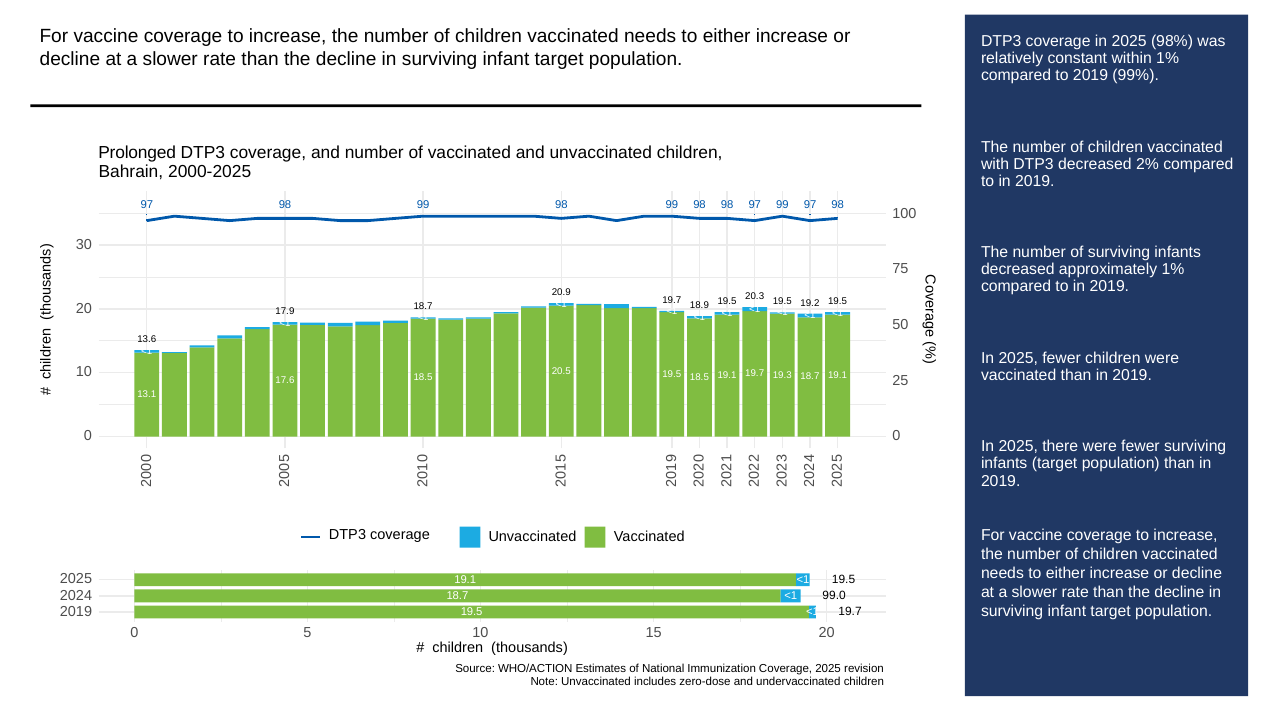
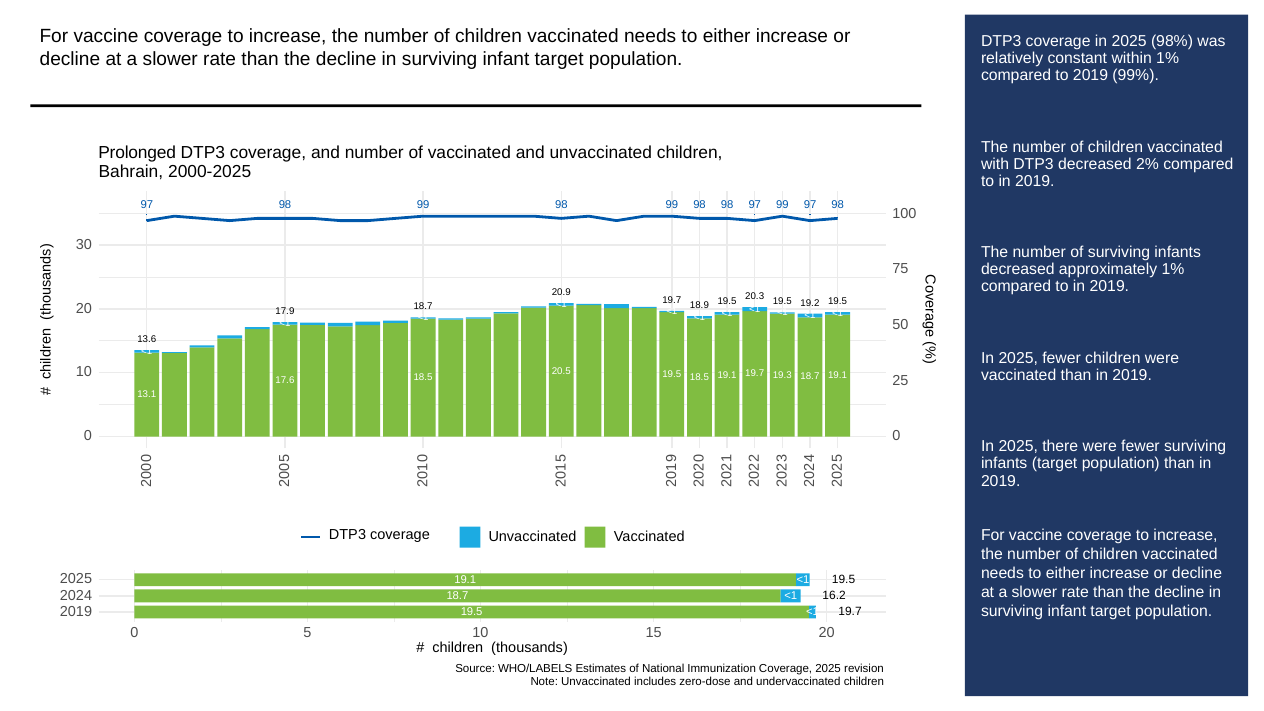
99.0: 99.0 -> 16.2
WHO/ACTION: WHO/ACTION -> WHO/LABELS
